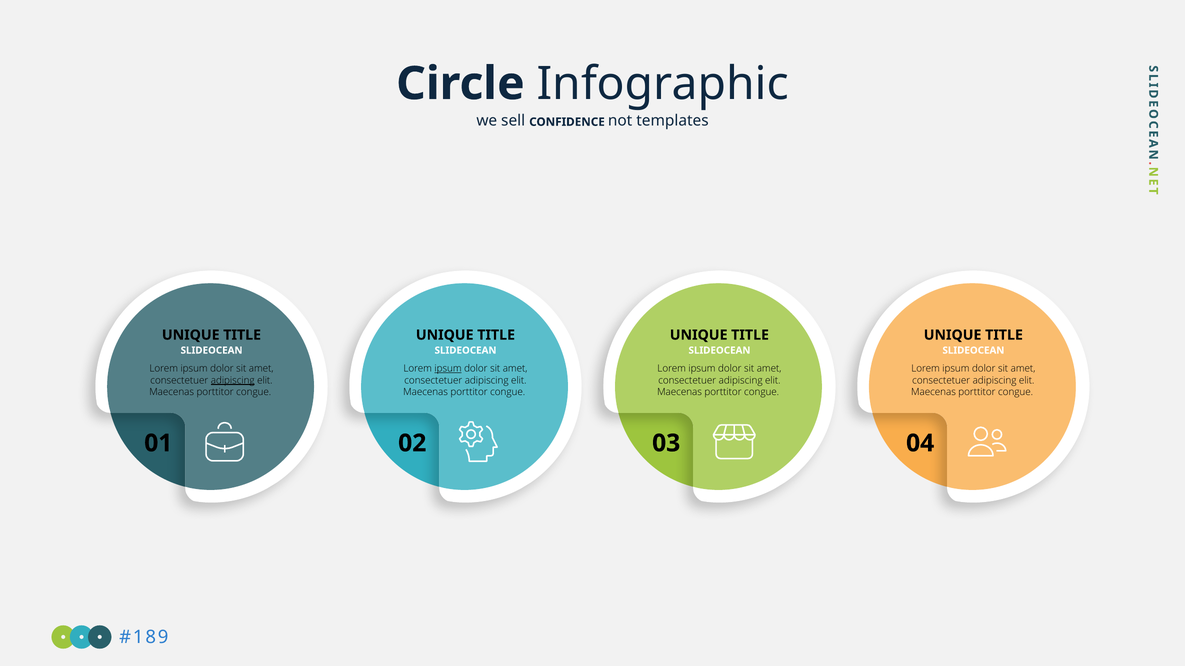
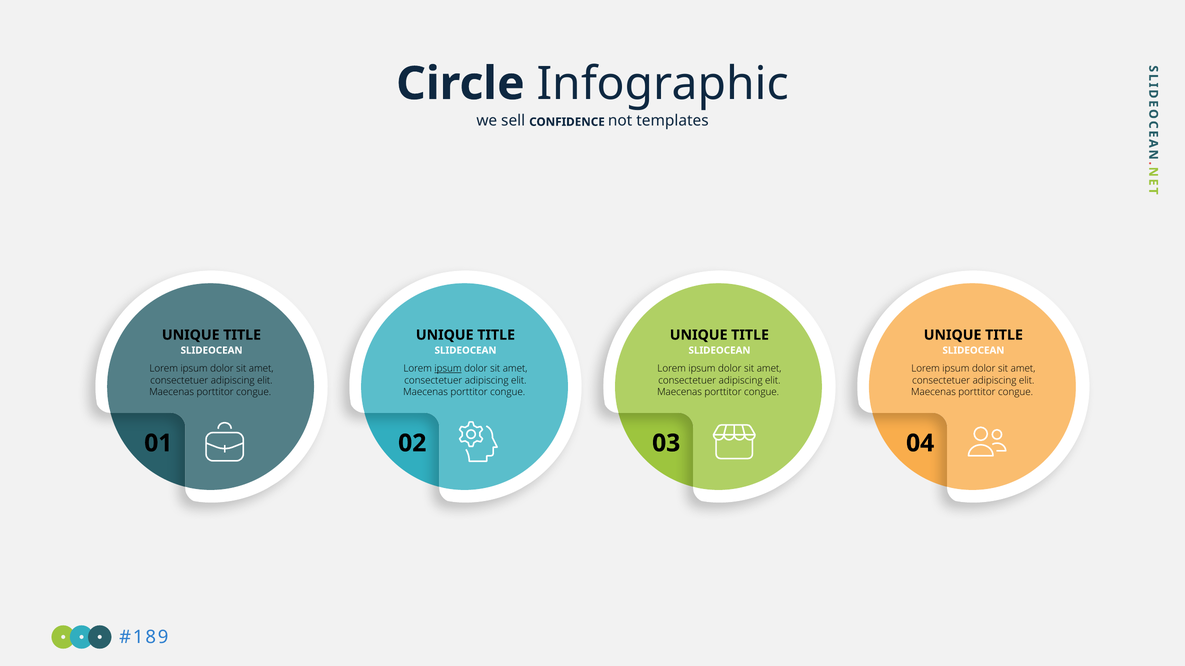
adipiscing at (233, 381) underline: present -> none
